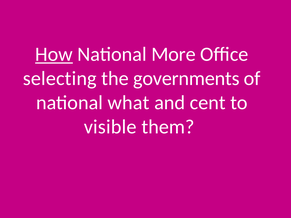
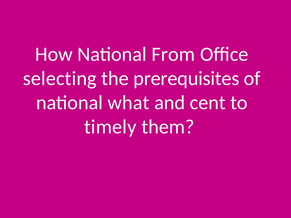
How underline: present -> none
More: More -> From
governments: governments -> prerequisites
visible: visible -> timely
